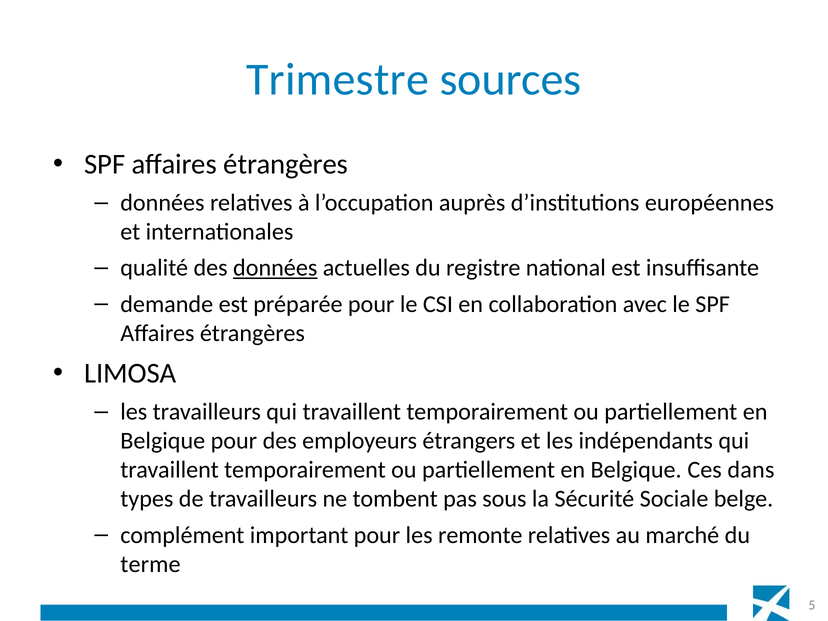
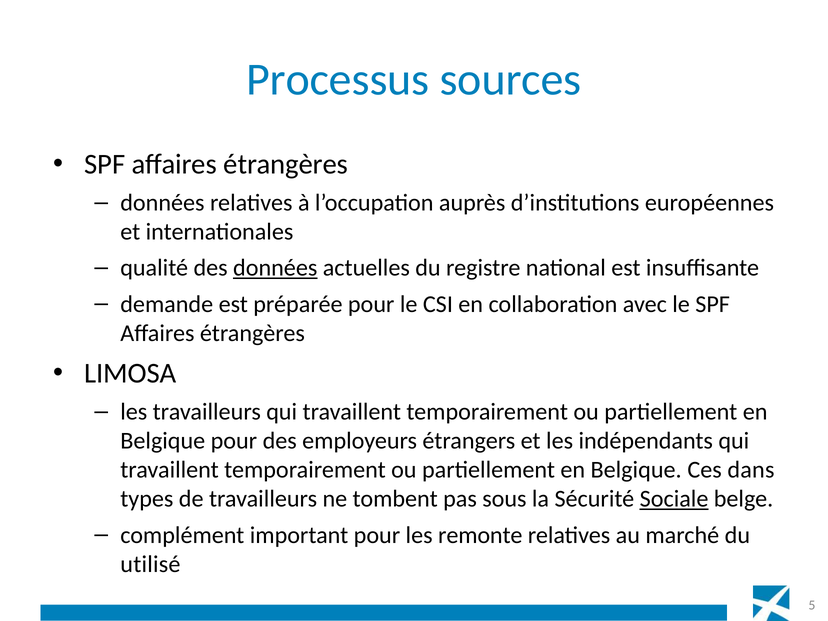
Trimestre: Trimestre -> Processus
Sociale underline: none -> present
terme: terme -> utilisé
